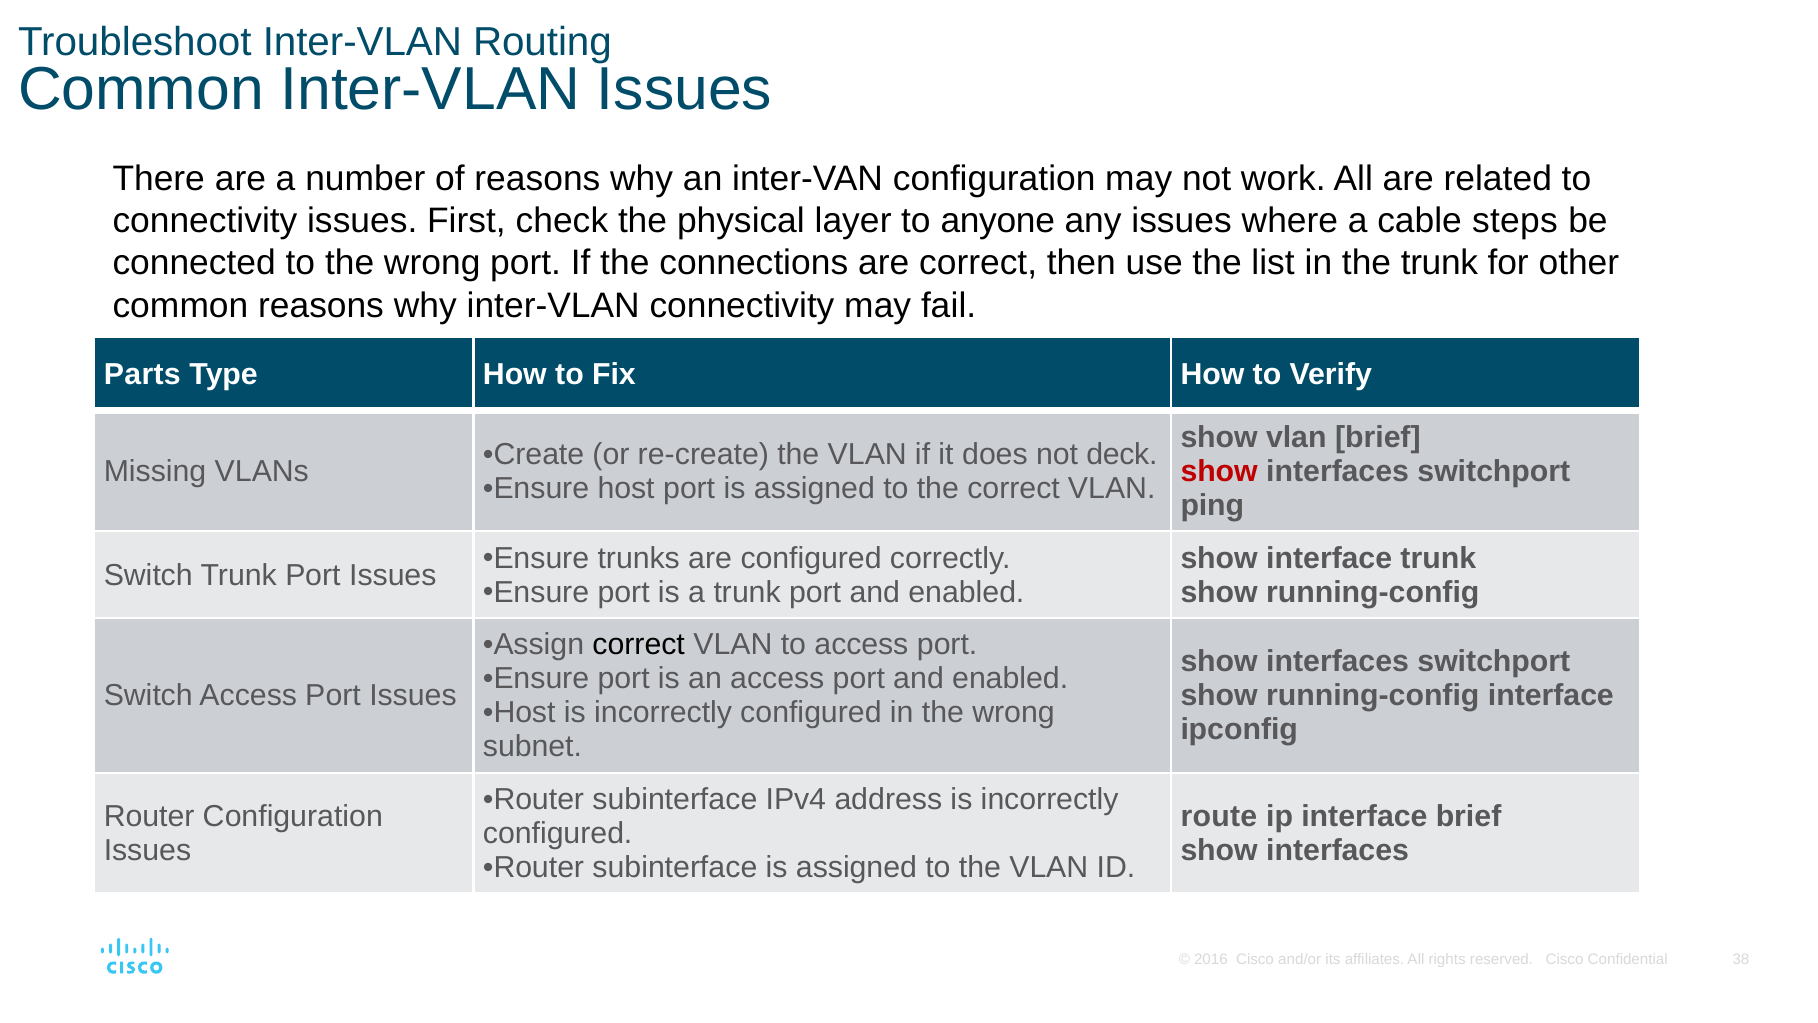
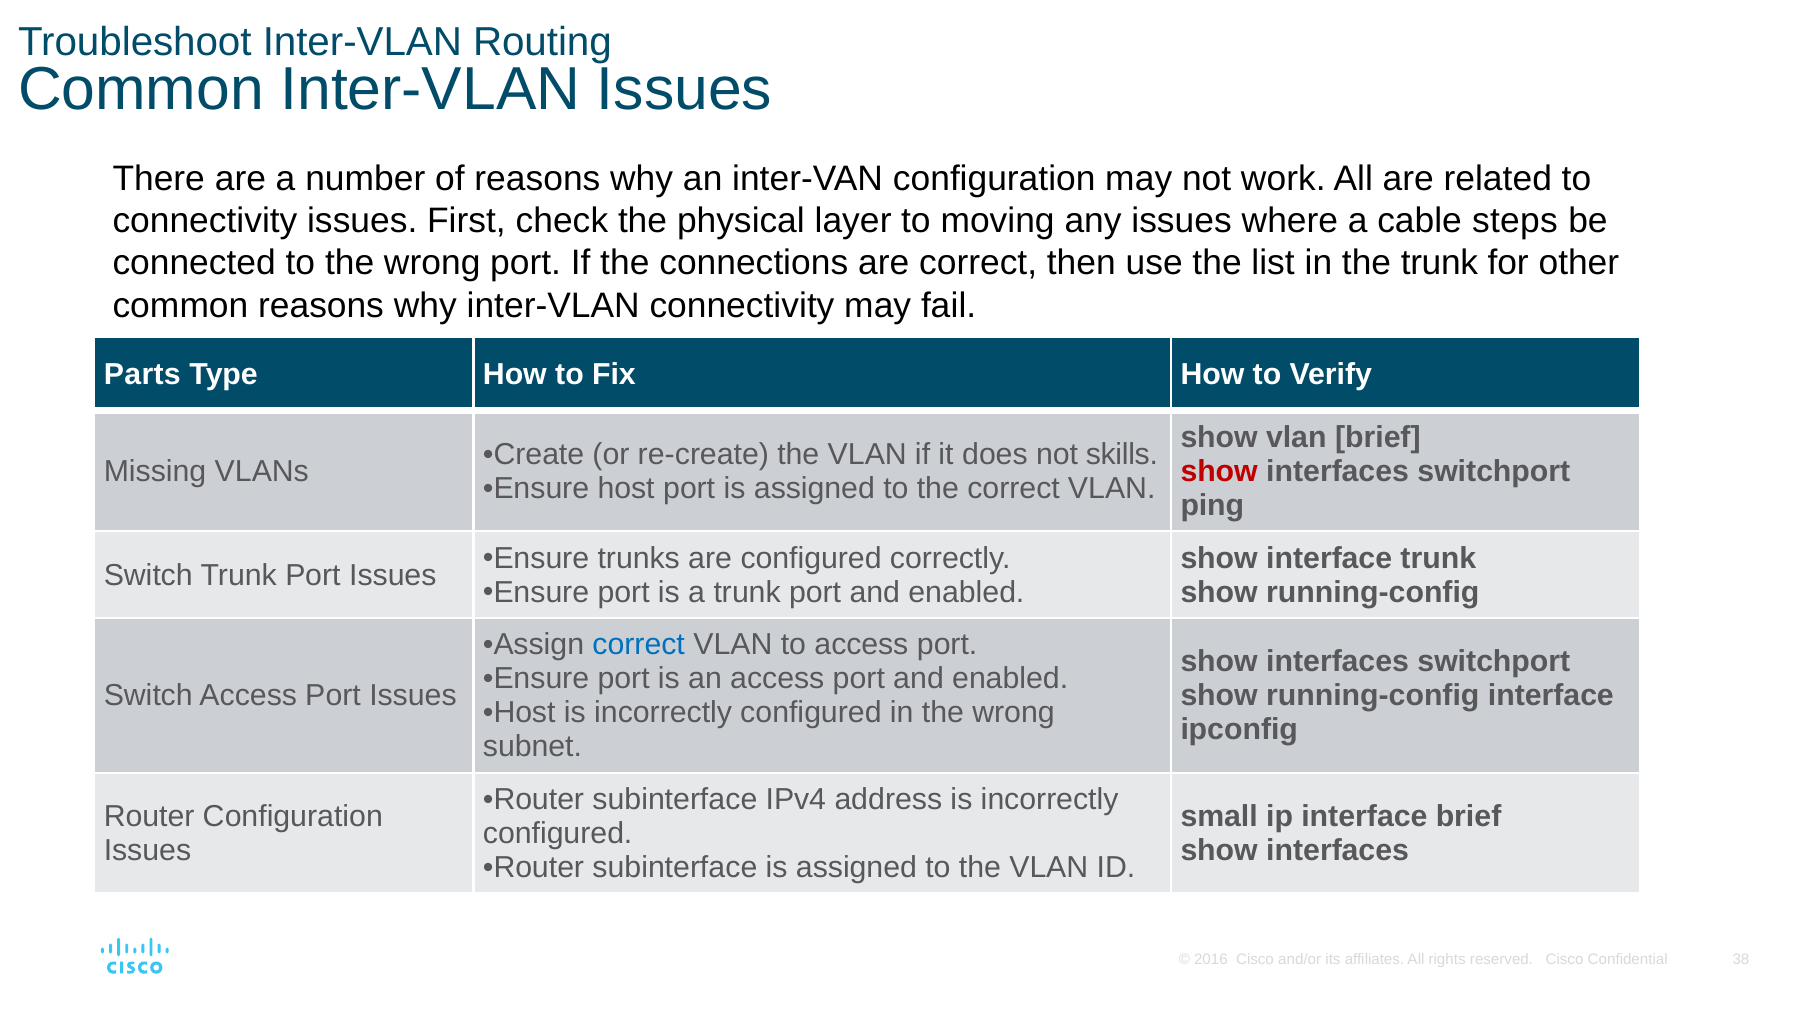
anyone: anyone -> moving
deck: deck -> skills
correct at (639, 645) colour: black -> blue
route: route -> small
